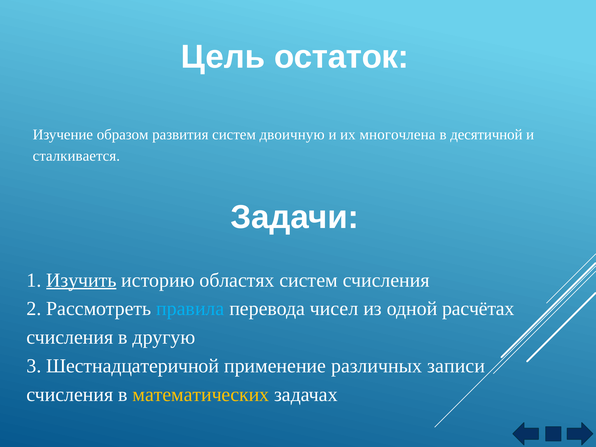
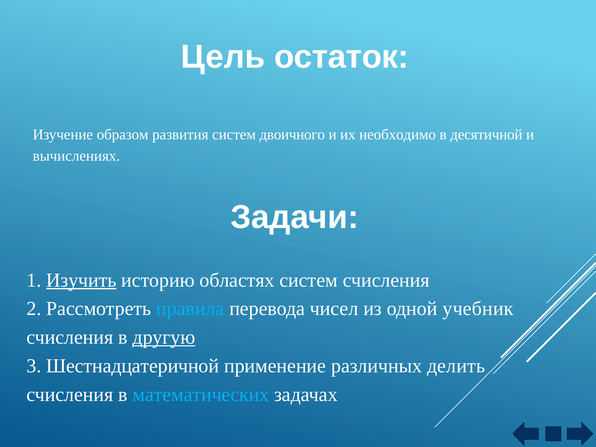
двоичную: двоичную -> двоичного
многочлена: многочлена -> необходимо
сталкивается: сталкивается -> вычислениях
расчётах: расчётах -> учебник
другую underline: none -> present
записи: записи -> делить
математических colour: yellow -> light blue
